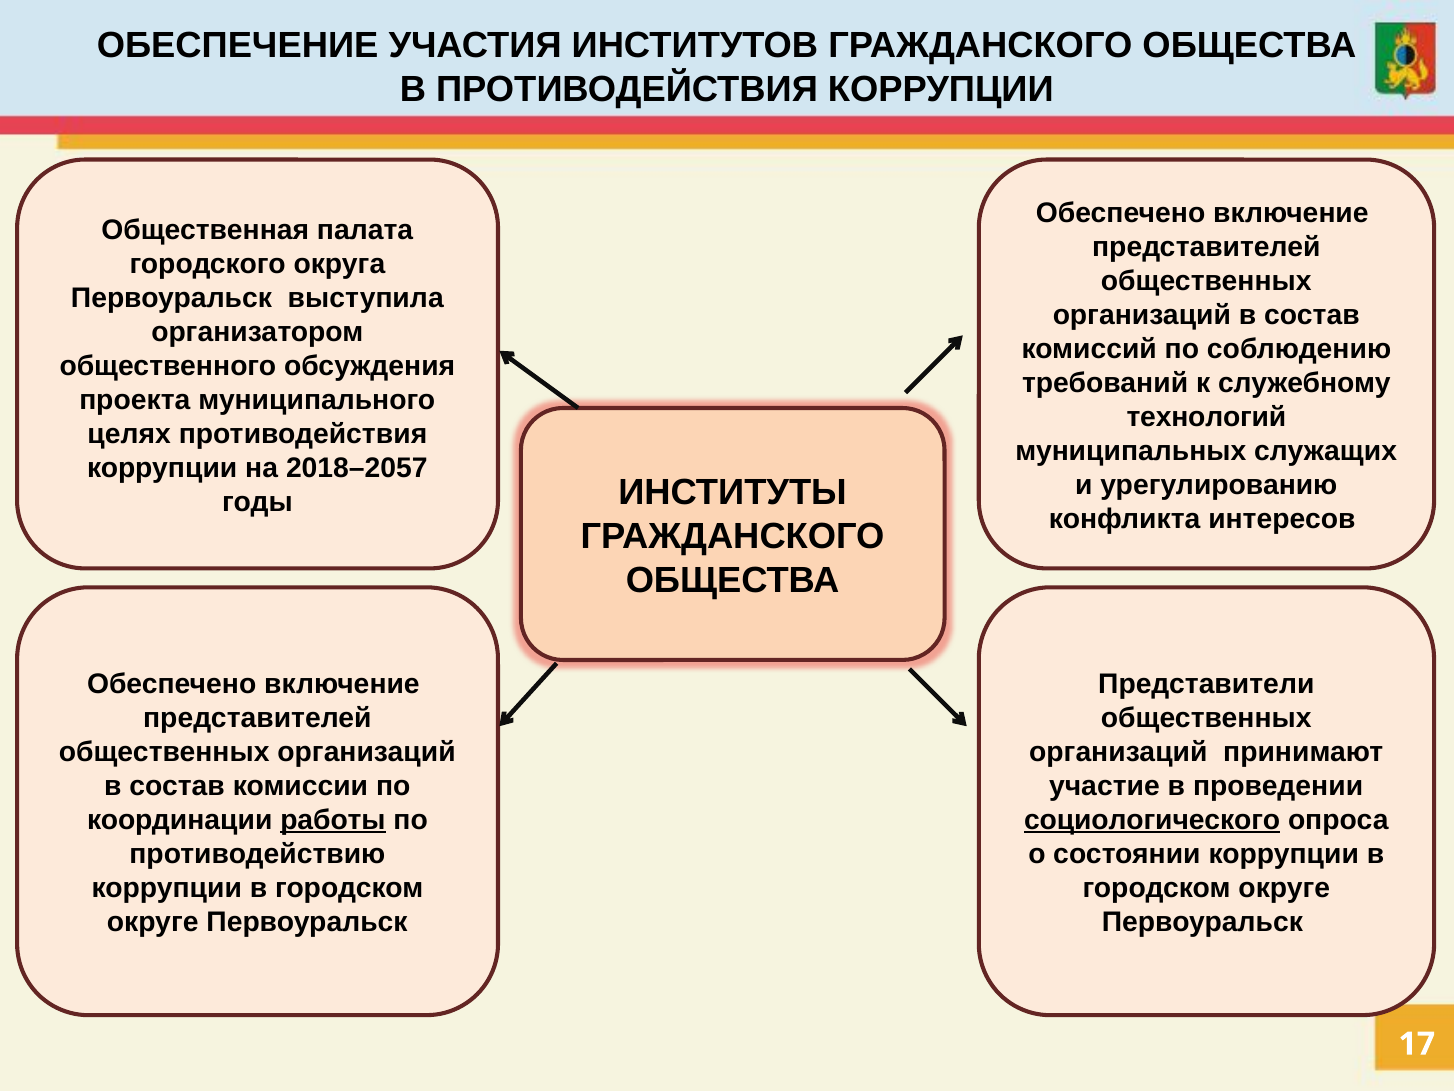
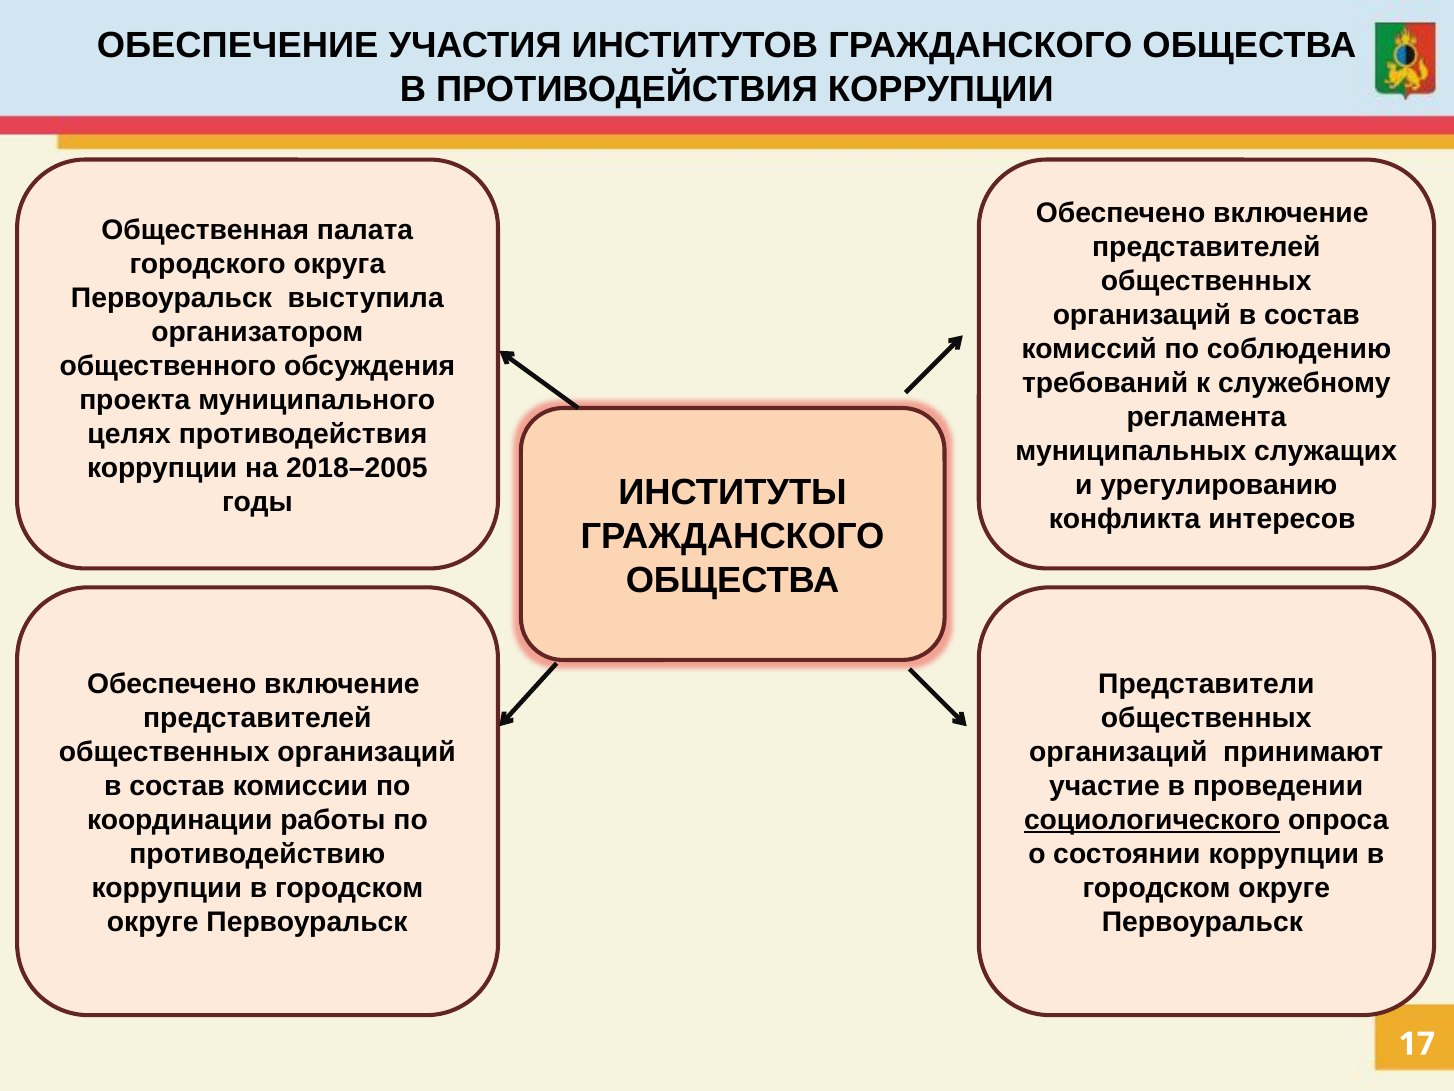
технологий: технологий -> регламента
2018–2057: 2018–2057 -> 2018–2005
работы underline: present -> none
